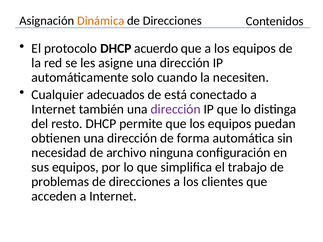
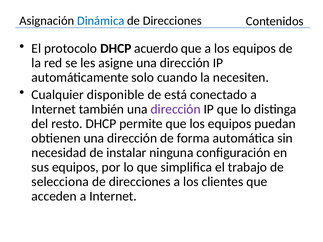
Dinámica colour: orange -> blue
adecuados: adecuados -> disponible
archivo: archivo -> instalar
problemas: problemas -> selecciona
